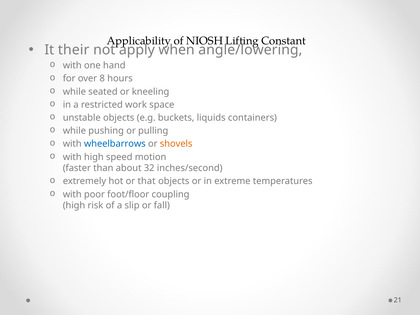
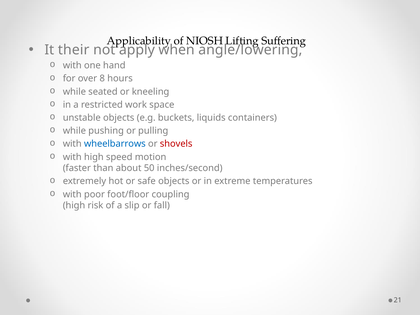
Constant: Constant -> Suffering
shovels colour: orange -> red
32: 32 -> 50
that: that -> safe
